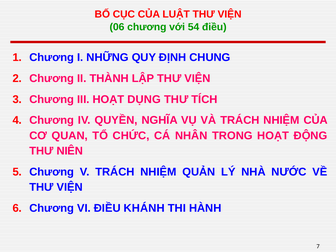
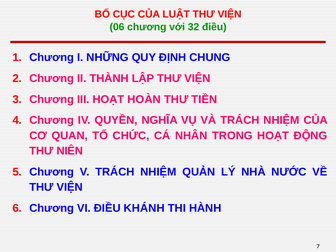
54: 54 -> 32
DỤNG: DỤNG -> HOÀN
TÍCH: TÍCH -> TIỀN
